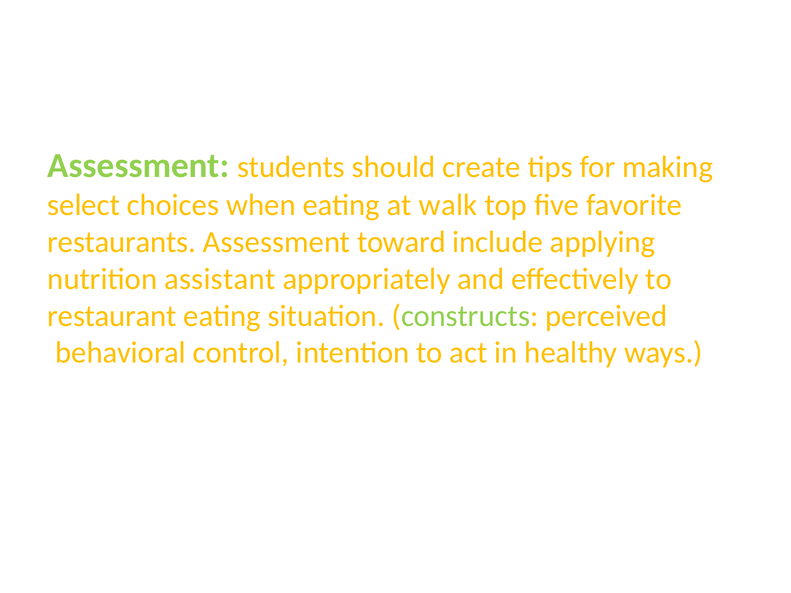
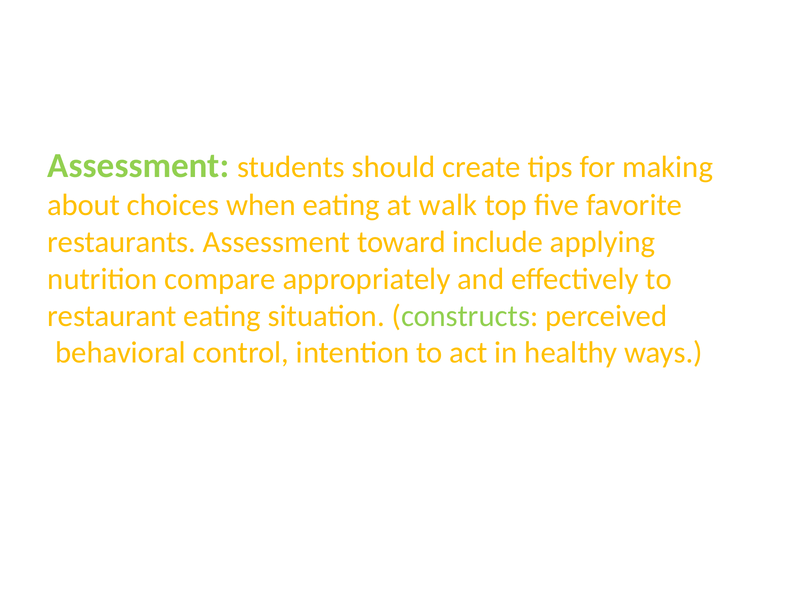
select: select -> about
assistant: assistant -> compare
